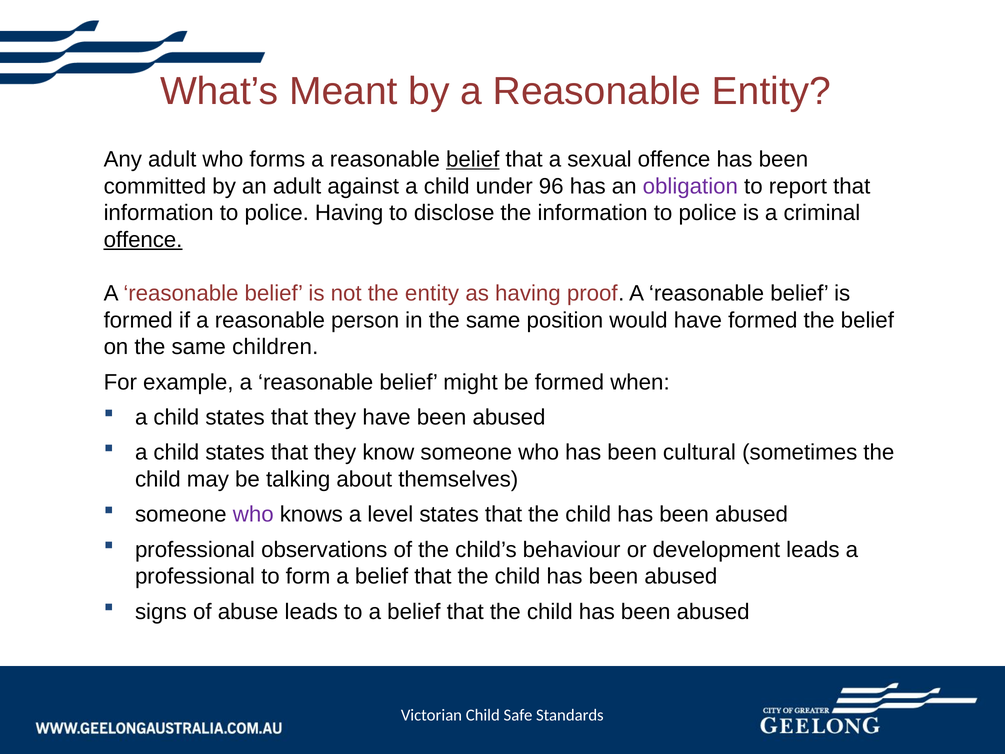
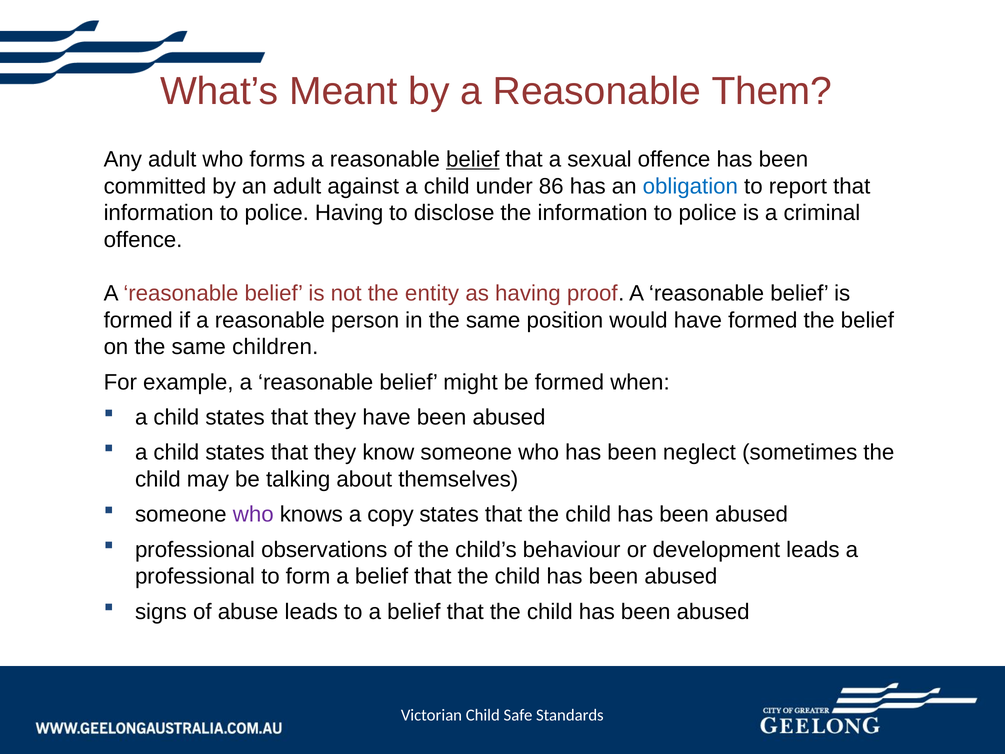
Reasonable Entity: Entity -> Them
96: 96 -> 86
obligation colour: purple -> blue
offence at (143, 240) underline: present -> none
cultural: cultural -> neglect
level: level -> copy
